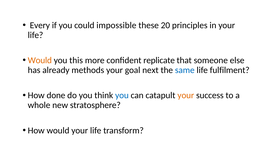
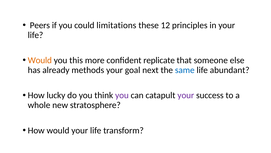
Every: Every -> Peers
impossible: impossible -> limitations
20: 20 -> 12
fulfilment: fulfilment -> abundant
done: done -> lucky
you at (122, 95) colour: blue -> purple
your at (186, 95) colour: orange -> purple
